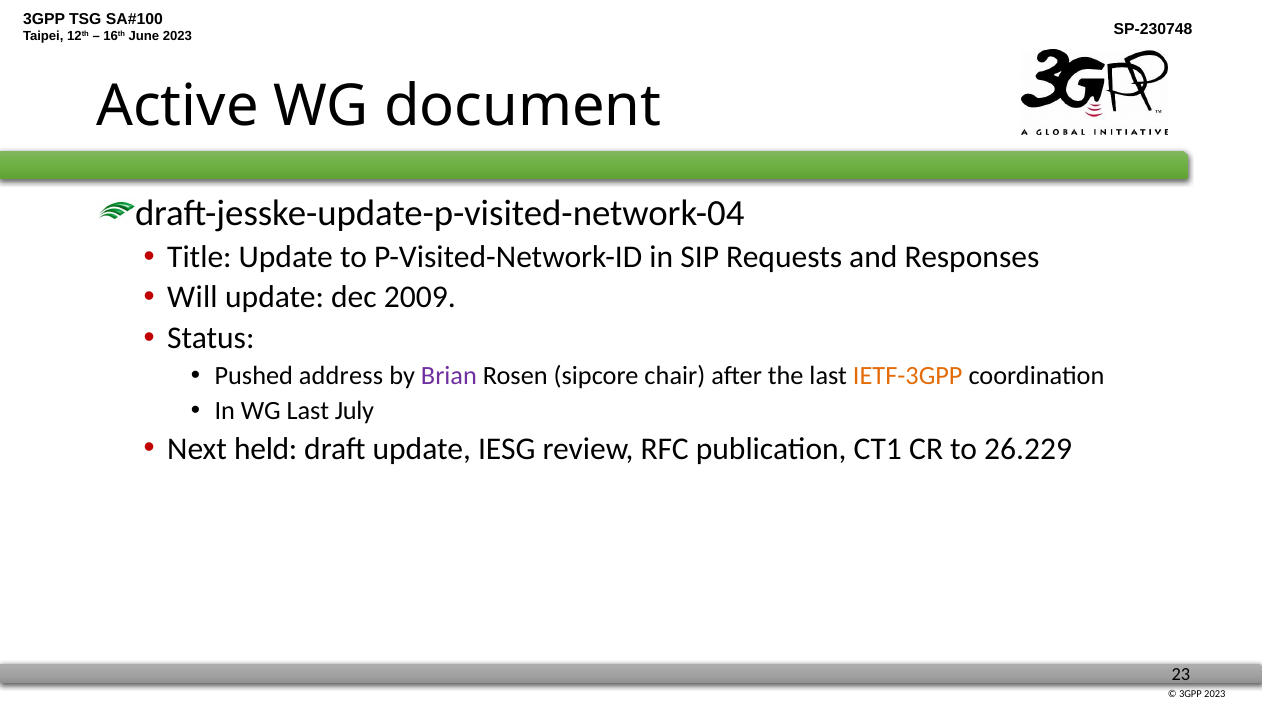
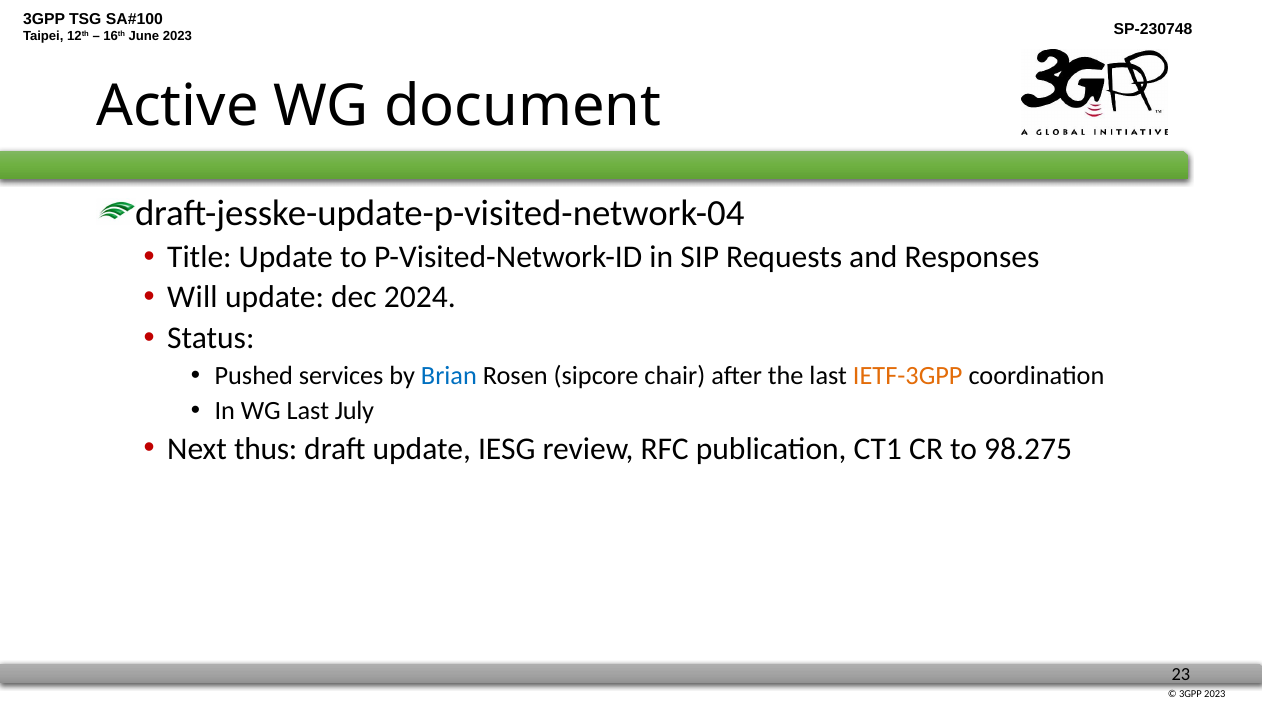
2009: 2009 -> 2024
address: address -> services
Brian colour: purple -> blue
held: held -> thus
26.229: 26.229 -> 98.275
